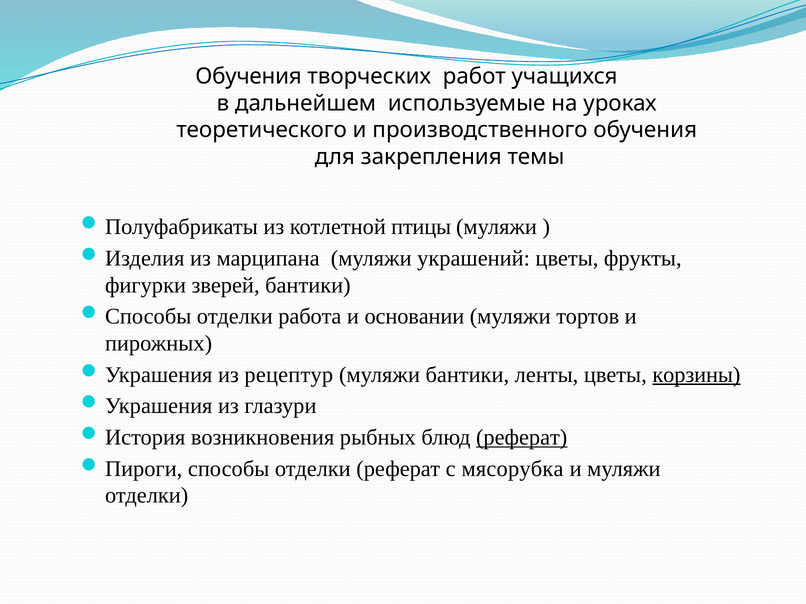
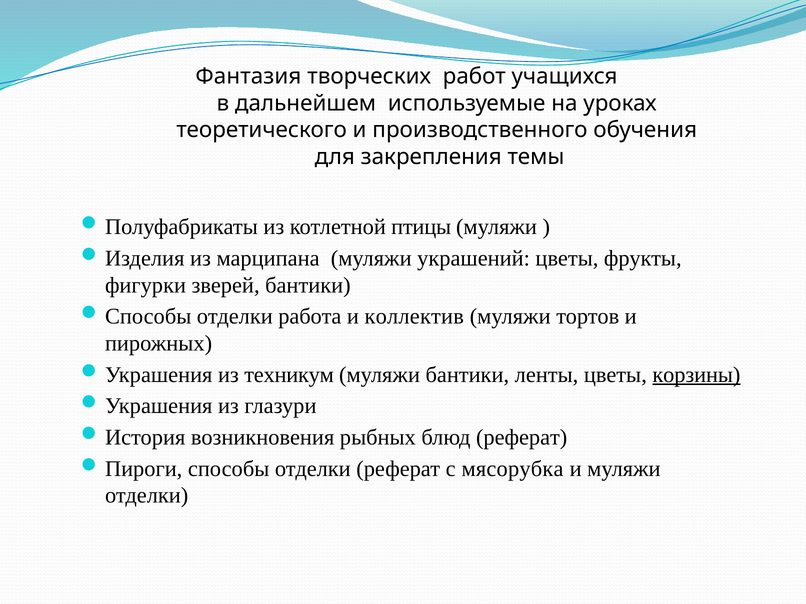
Обучения at (249, 76): Обучения -> Фантазия
основании: основании -> коллектив
рецептур: рецептур -> техникум
реферат at (522, 438) underline: present -> none
